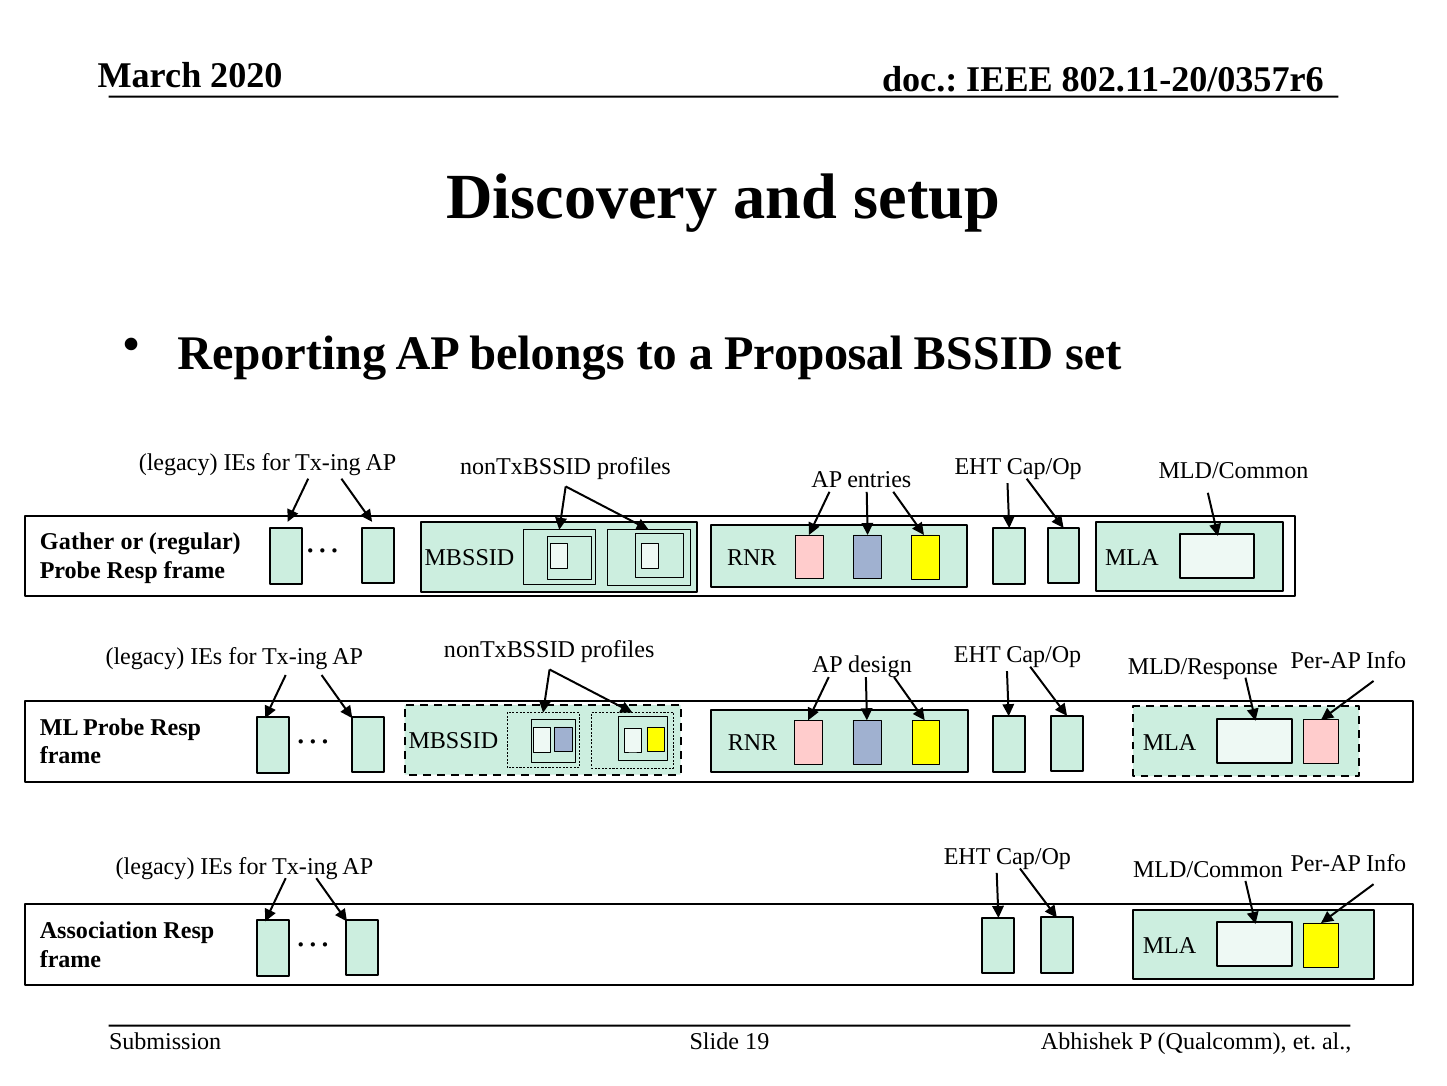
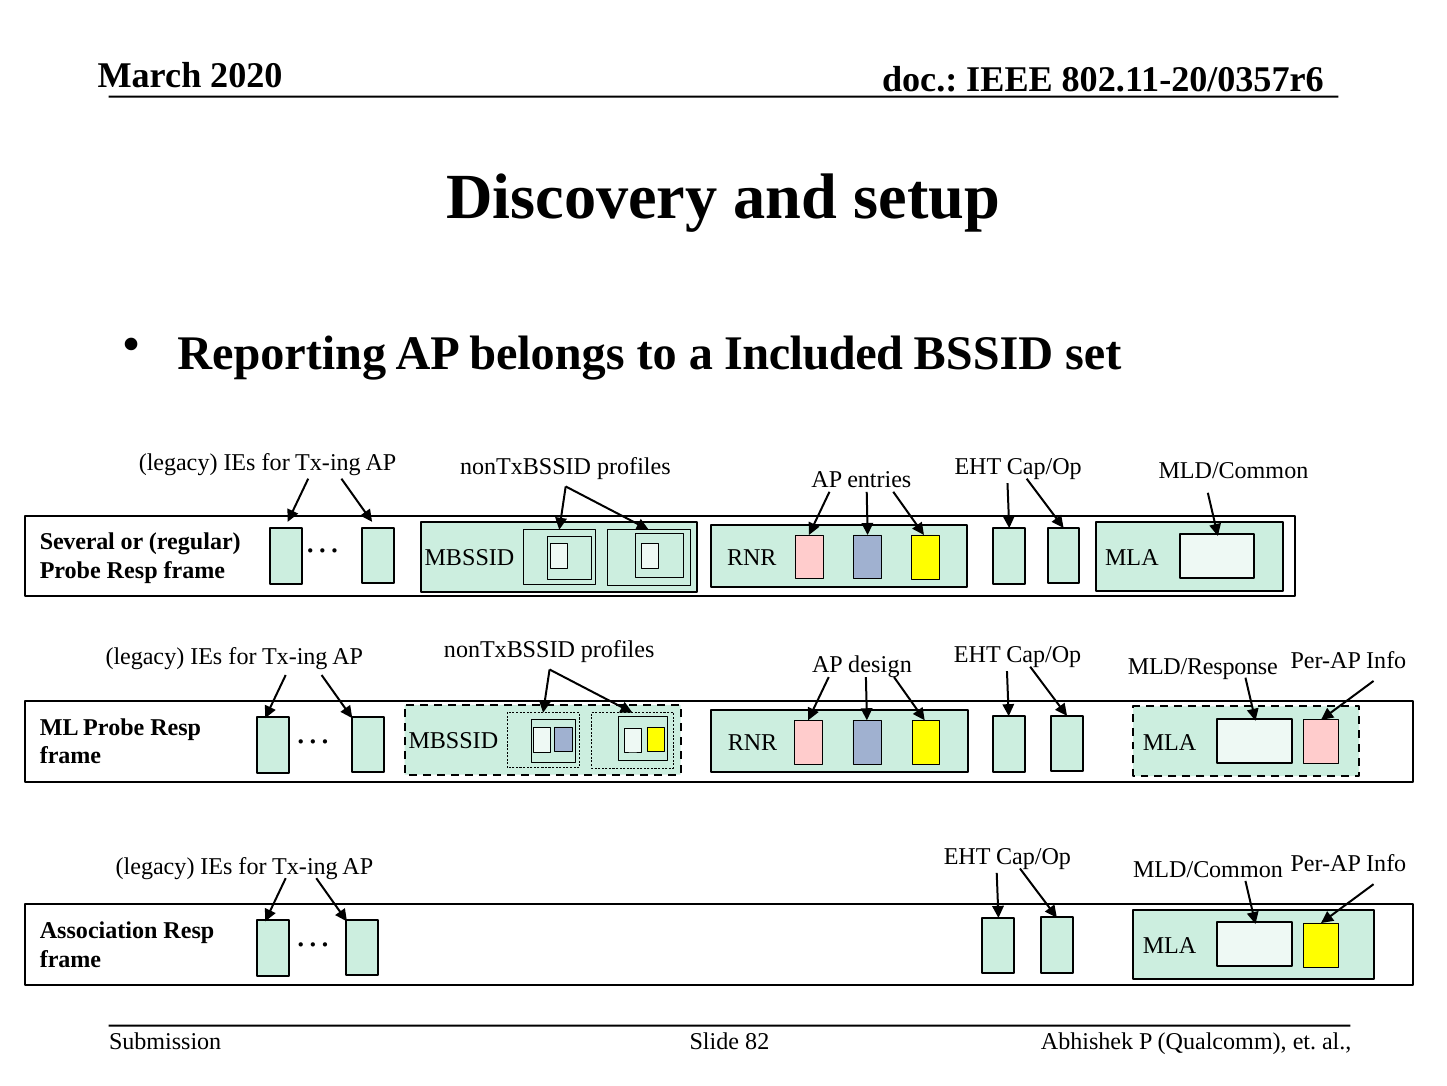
Proposal: Proposal -> Included
Gather: Gather -> Several
19: 19 -> 82
